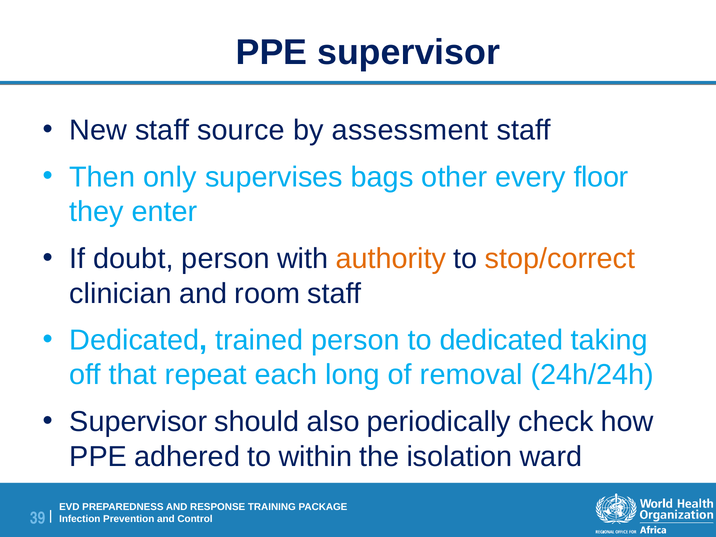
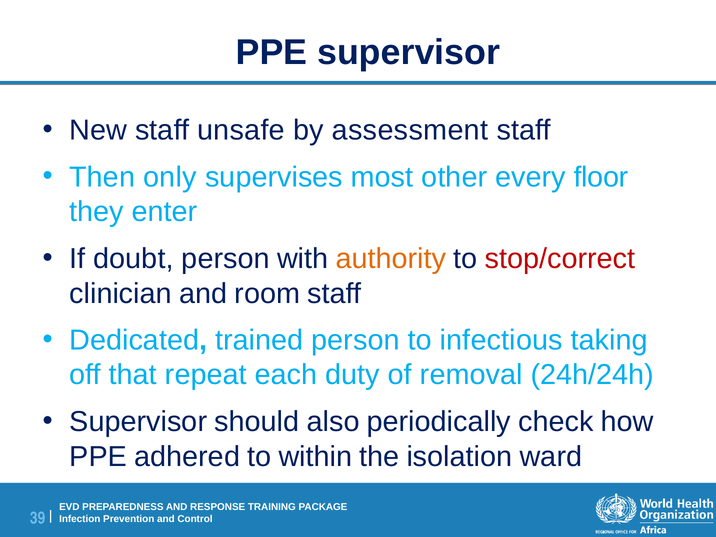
source: source -> unsafe
bags: bags -> most
stop/correct colour: orange -> red
to dedicated: dedicated -> infectious
long: long -> duty
